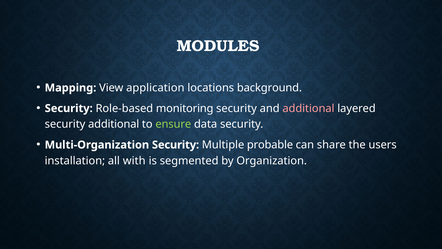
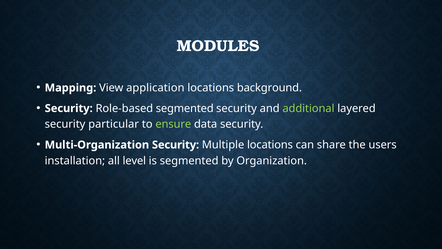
Role-based monitoring: monitoring -> segmented
additional at (308, 108) colour: pink -> light green
security additional: additional -> particular
Multiple probable: probable -> locations
with: with -> level
